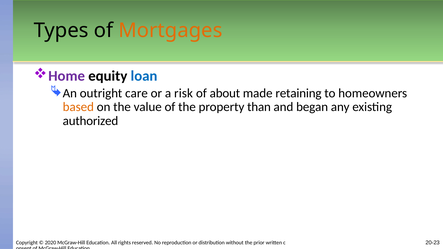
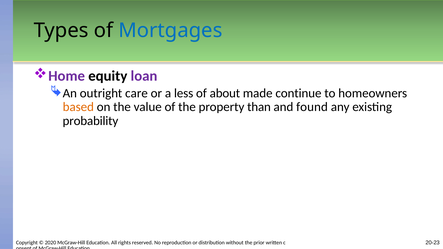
Mortgages colour: orange -> blue
loan colour: blue -> purple
risk: risk -> less
retaining: retaining -> continue
began: began -> found
authorized: authorized -> probability
